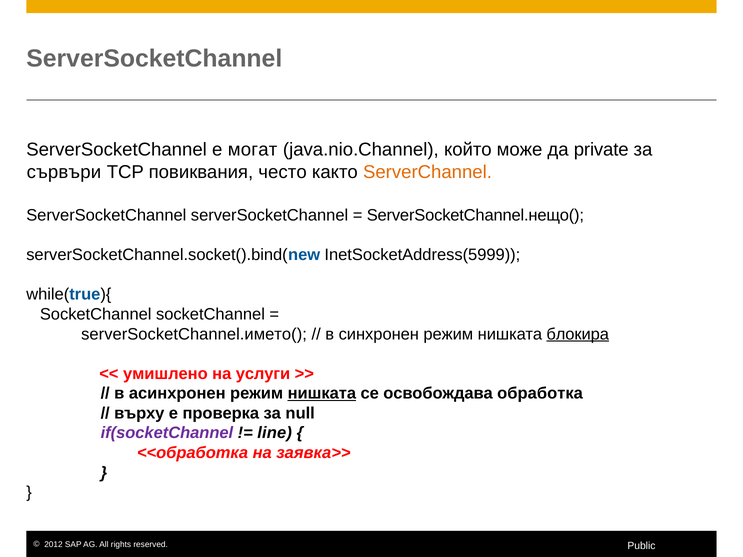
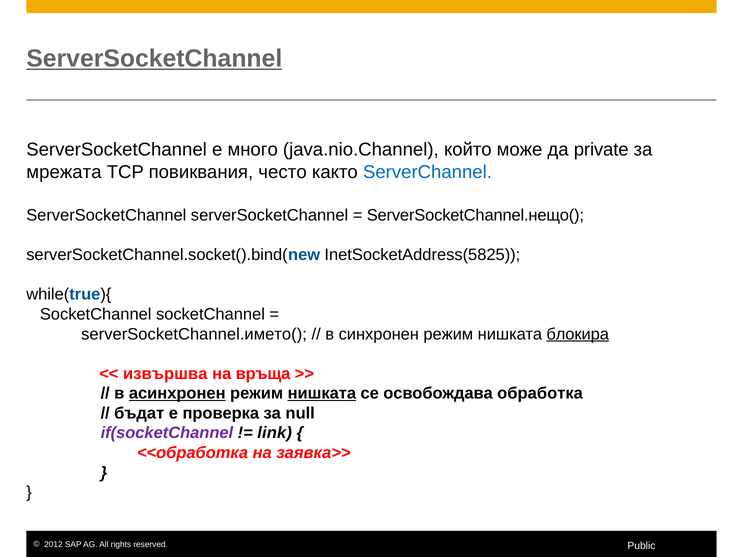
ServerSocketChannel at (154, 59) underline: none -> present
могат: могат -> много
сървъри: сървъри -> мрежата
ServerChannel colour: orange -> blue
InetSocketAddress(5999: InetSocketAddress(5999 -> InetSocketAddress(5825
умишлено: умишлено -> извършва
услуги: услуги -> връща
асинхронен underline: none -> present
върху: върху -> бъдат
line: line -> link
